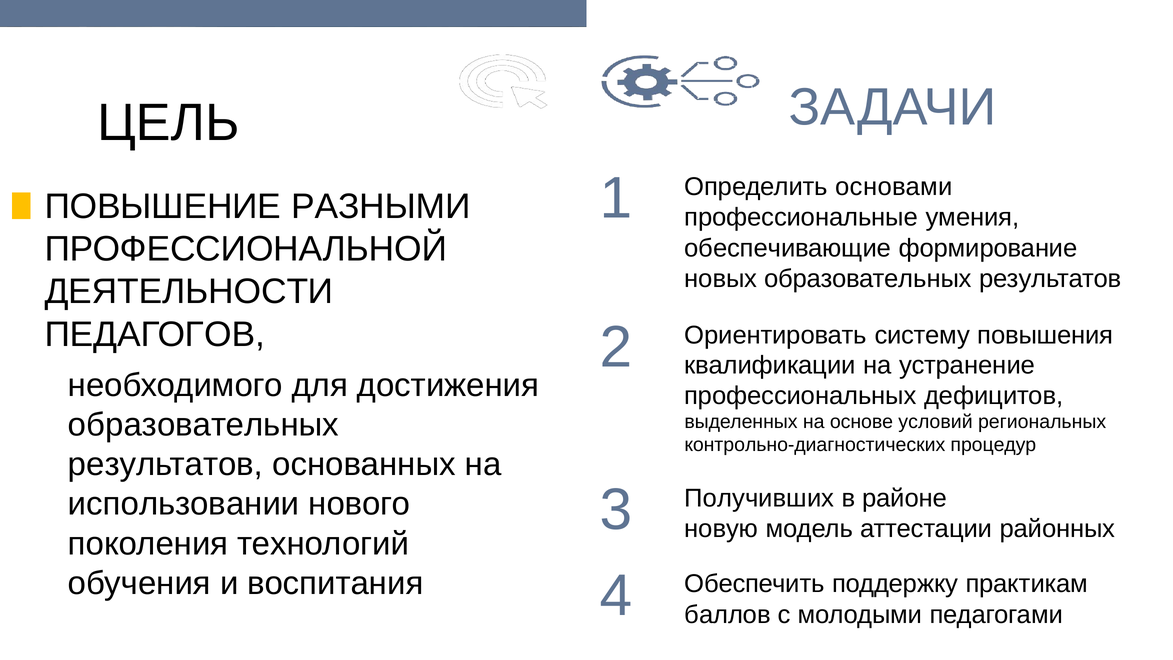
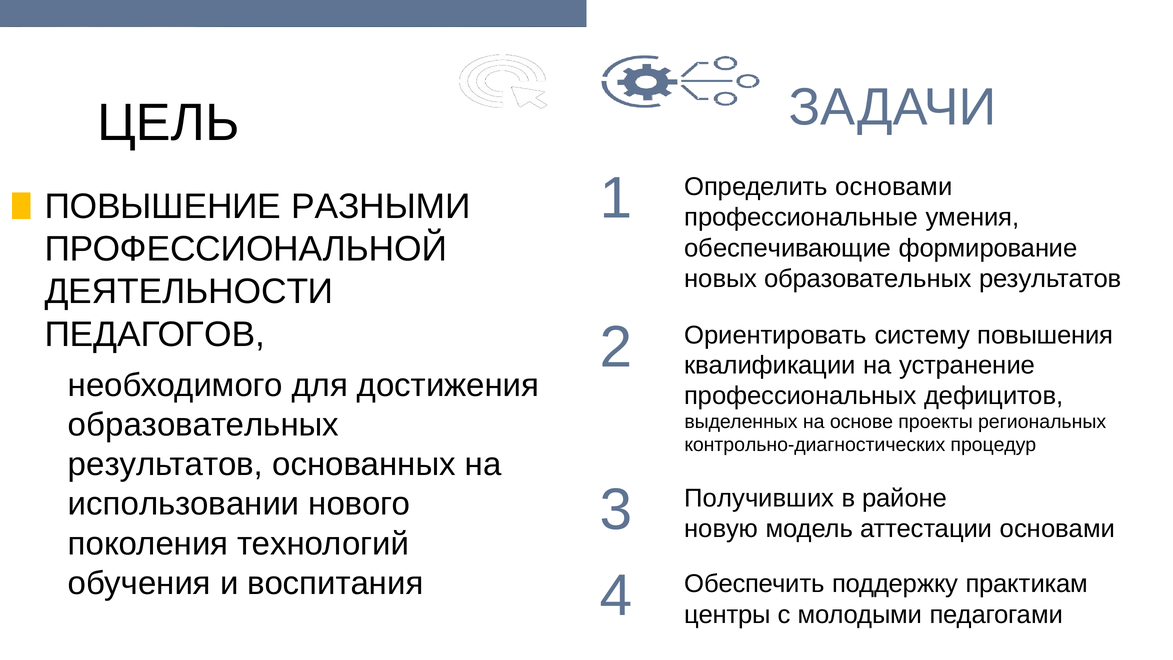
условий: условий -> проекты
аттестации районных: районных -> основами
баллов: баллов -> центры
